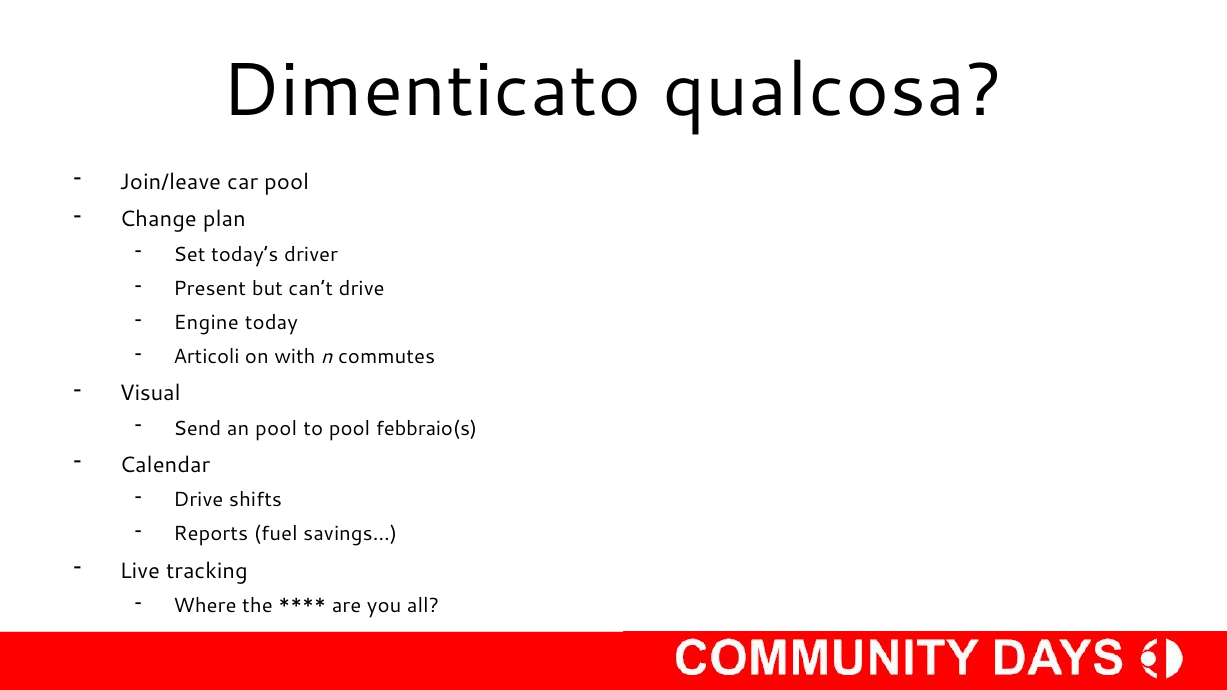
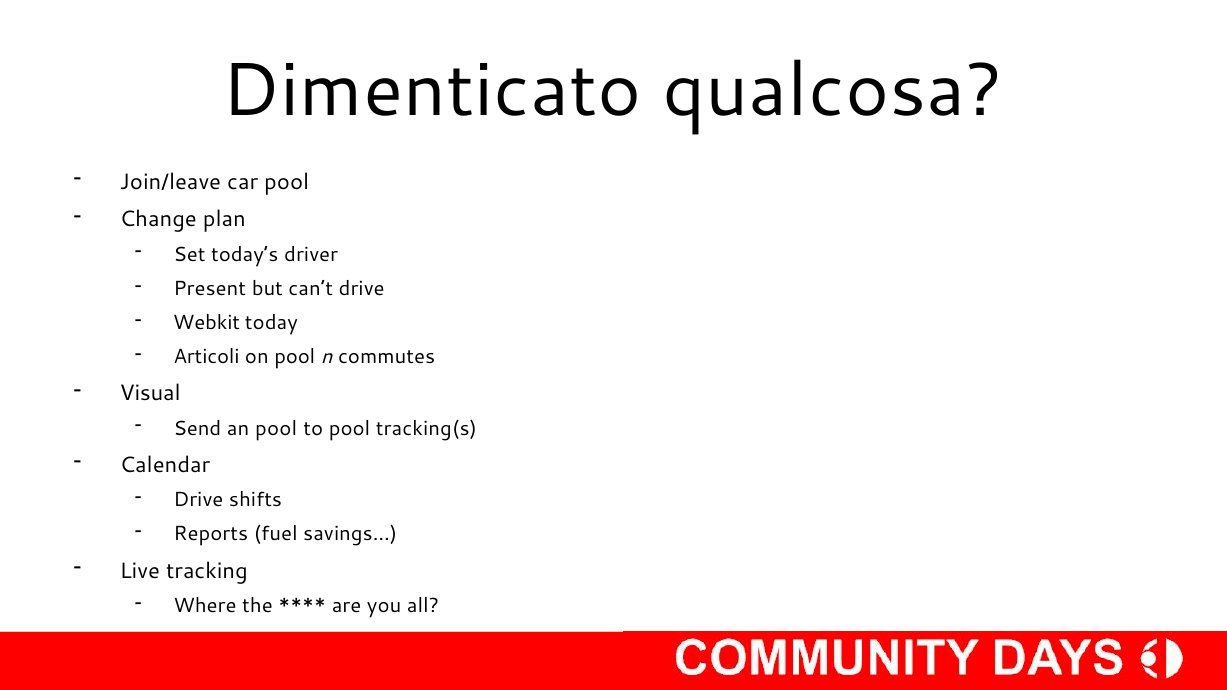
Engine: Engine -> Webkit
on with: with -> pool
febbraio(s: febbraio(s -> tracking(s
